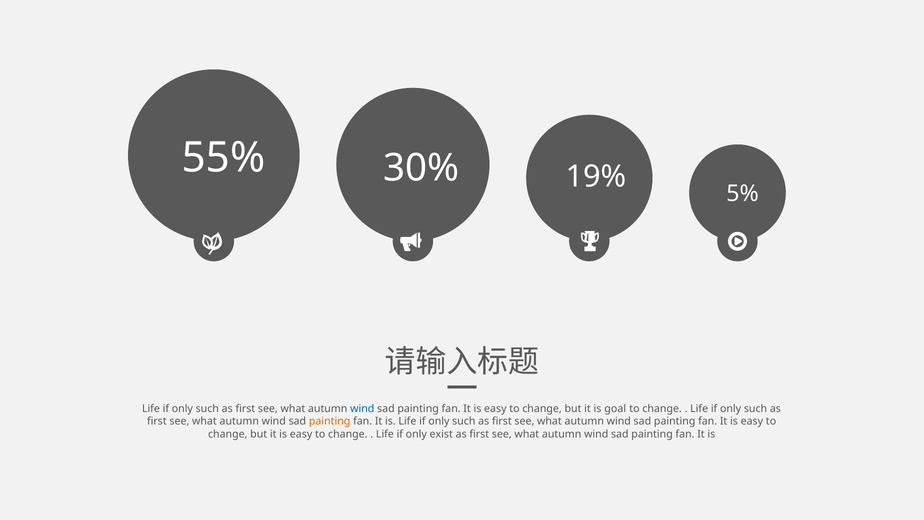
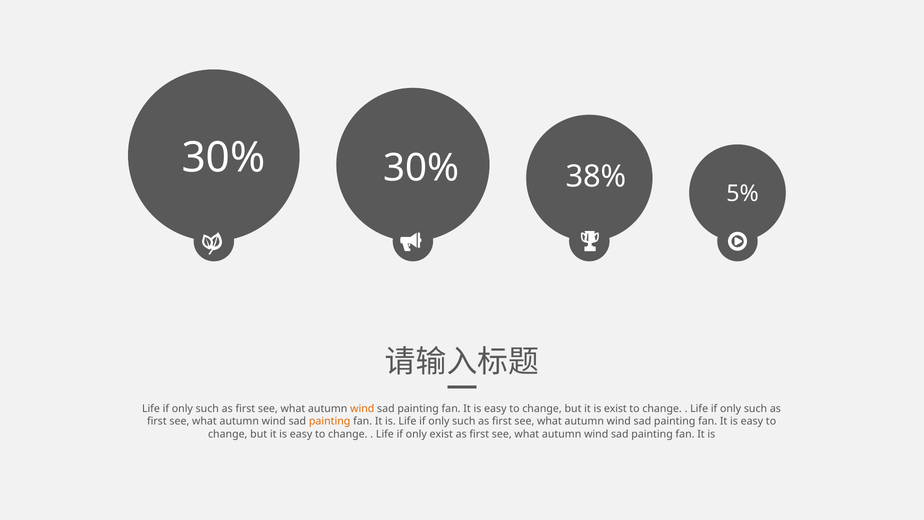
55% at (223, 158): 55% -> 30%
19%: 19% -> 38%
wind at (362, 408) colour: blue -> orange
is goal: goal -> exist
